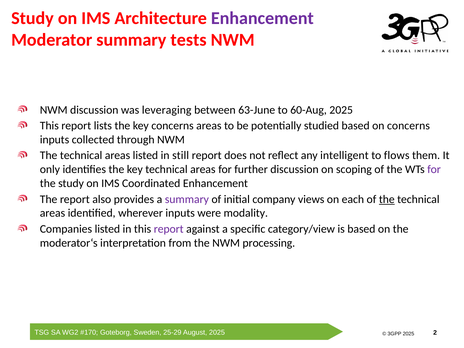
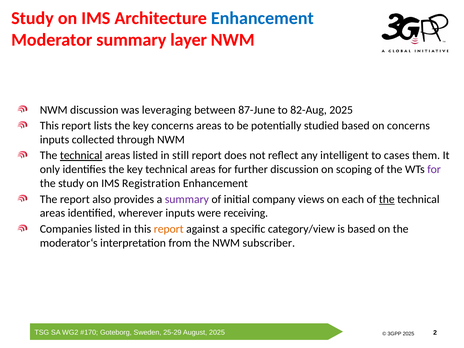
Enhancement at (262, 18) colour: purple -> blue
tests: tests -> layer
63-June: 63-June -> 87-June
60-Aug: 60-Aug -> 82-Aug
technical at (81, 156) underline: none -> present
flows: flows -> cases
Coordinated: Coordinated -> Registration
modality: modality -> receiving
report at (169, 229) colour: purple -> orange
processing: processing -> subscriber
